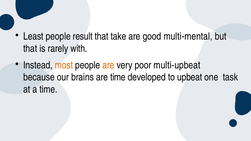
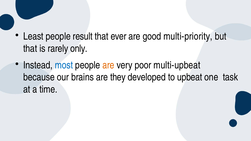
take: take -> ever
multi-mental: multi-mental -> multi-priority
with: with -> only
most colour: orange -> blue
are time: time -> they
